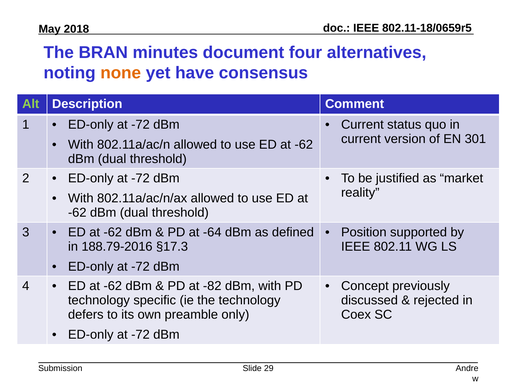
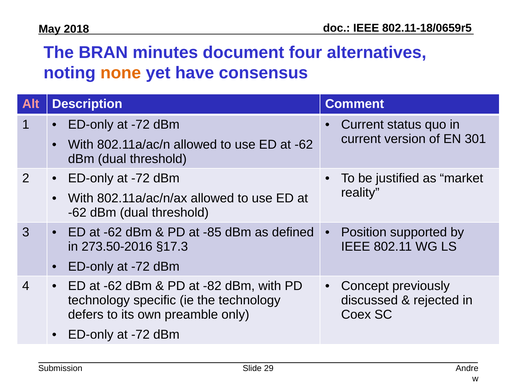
Alt colour: light green -> pink
-64: -64 -> -85
188.79-2016: 188.79-2016 -> 273.50-2016
